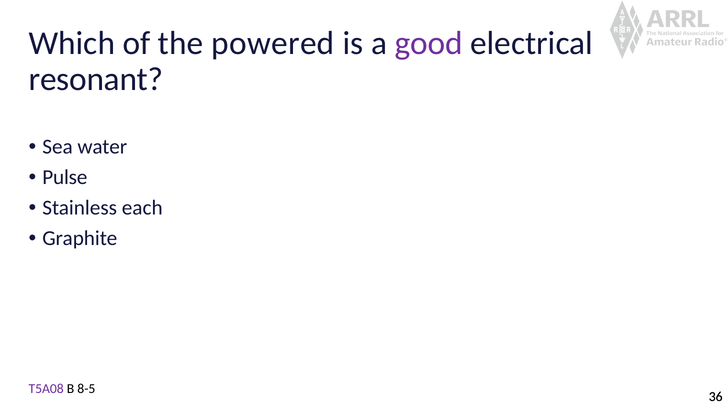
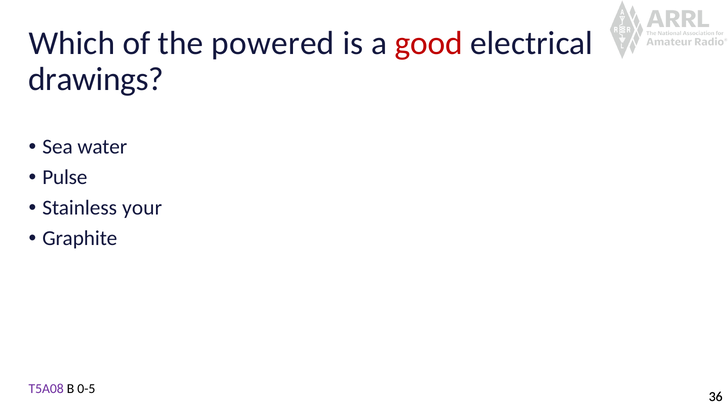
good colour: purple -> red
resonant: resonant -> drawings
each: each -> your
8-5: 8-5 -> 0-5
